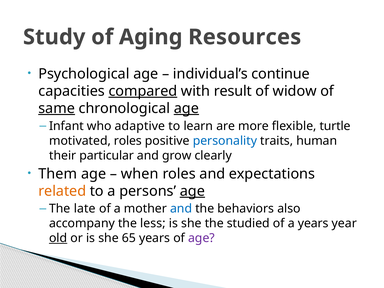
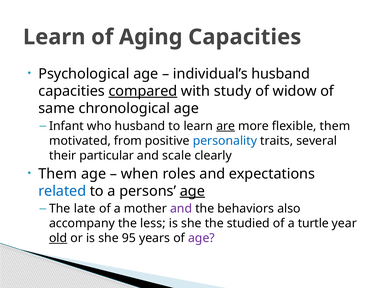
Study at (54, 37): Study -> Learn
Aging Resources: Resources -> Capacities
individual’s continue: continue -> husband
result: result -> study
same underline: present -> none
age at (186, 108) underline: present -> none
who adaptive: adaptive -> husband
are underline: none -> present
flexible turtle: turtle -> them
motivated roles: roles -> from
human: human -> several
grow: grow -> scale
related colour: orange -> blue
and at (181, 209) colour: blue -> purple
a years: years -> turtle
65: 65 -> 95
